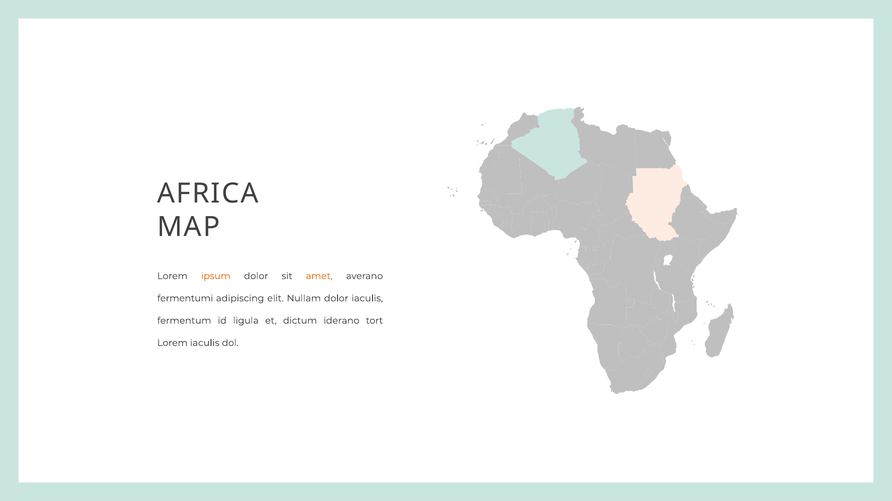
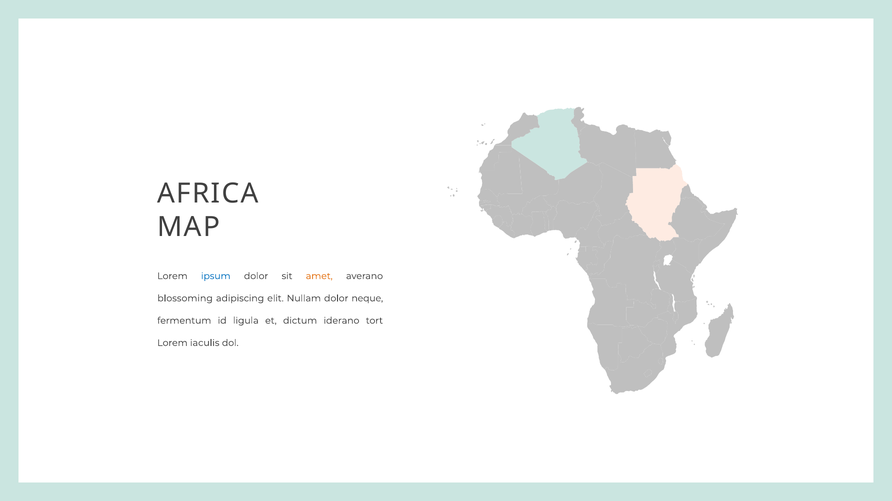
ipsum colour: orange -> blue
fermentumi: fermentumi -> blossoming
dolor iaculis: iaculis -> neque
